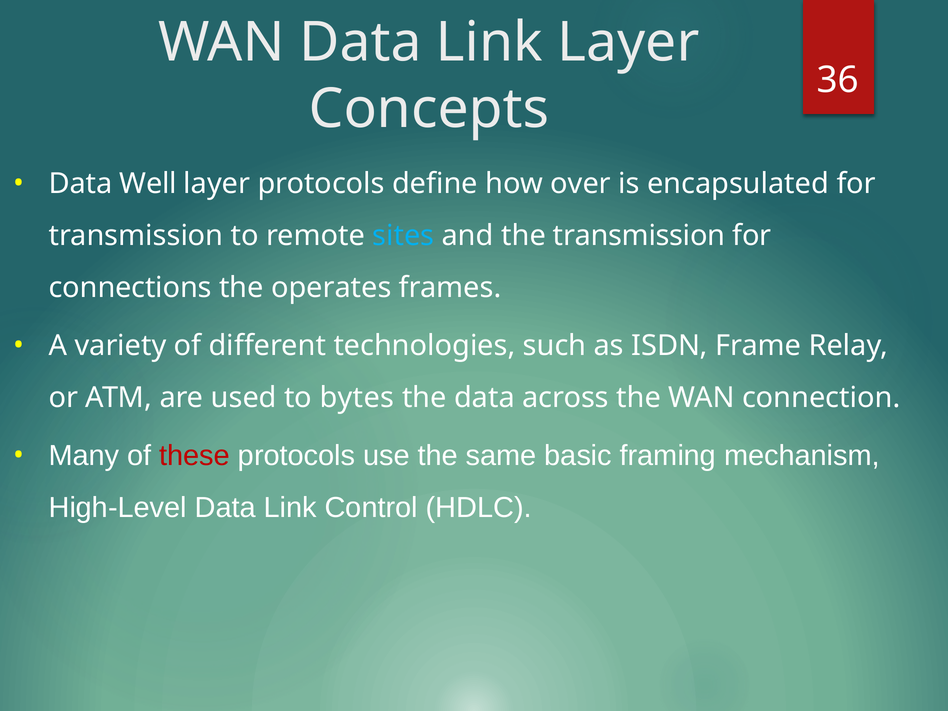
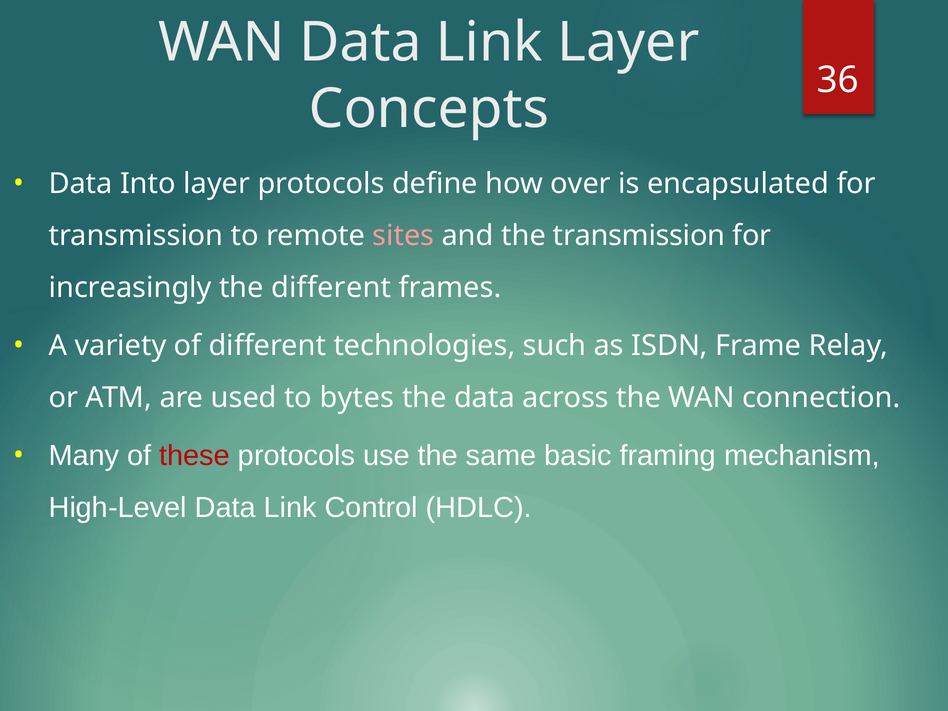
Well: Well -> Into
sites colour: light blue -> pink
connections: connections -> increasingly
the operates: operates -> different
